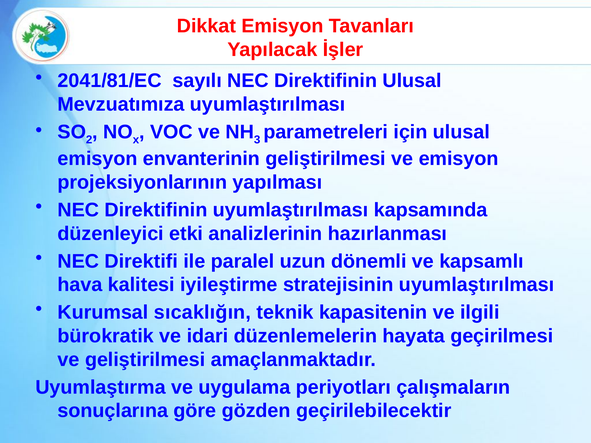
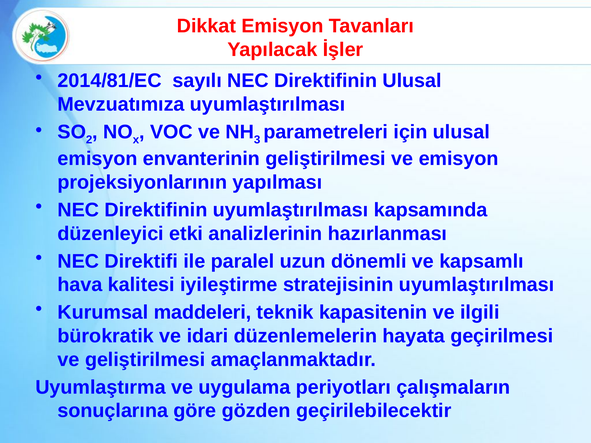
2041/81/EC: 2041/81/EC -> 2014/81/EC
sıcaklığın: sıcaklığın -> maddeleri
